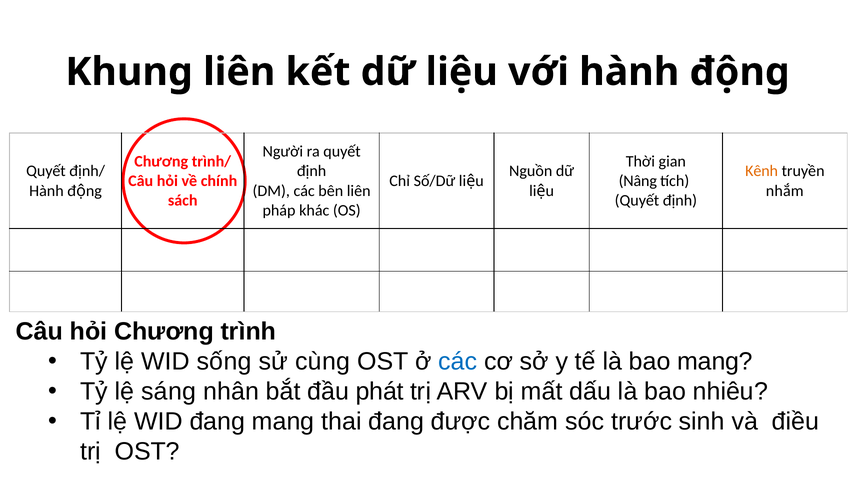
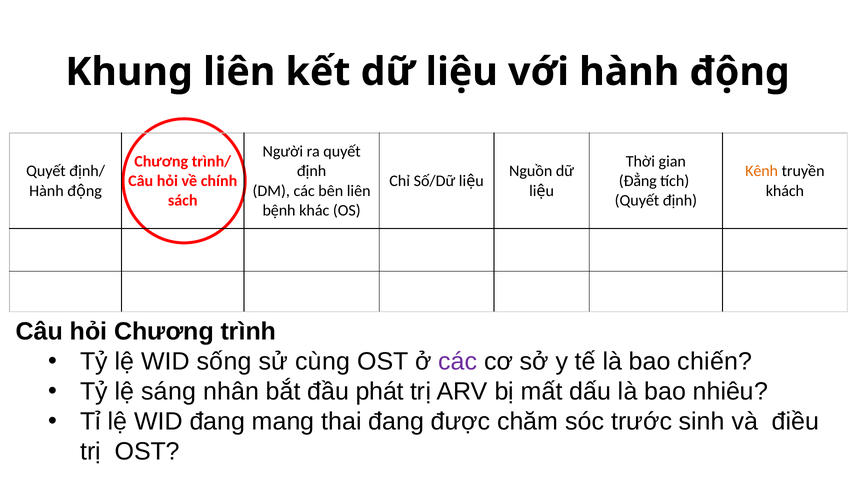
Nâng: Nâng -> Đẳng
nhắm: nhắm -> khách
pháp: pháp -> bệnh
các at (458, 362) colour: blue -> purple
bao mang: mang -> chiến
